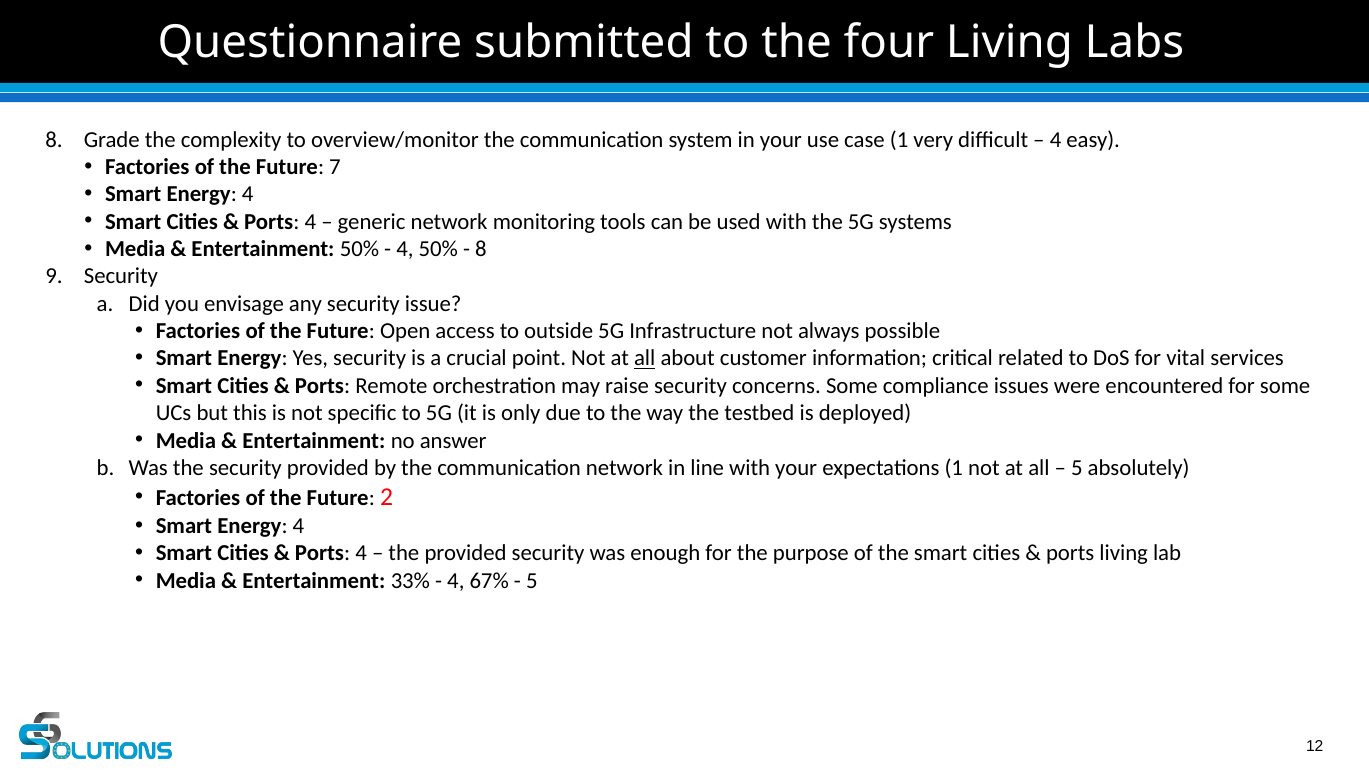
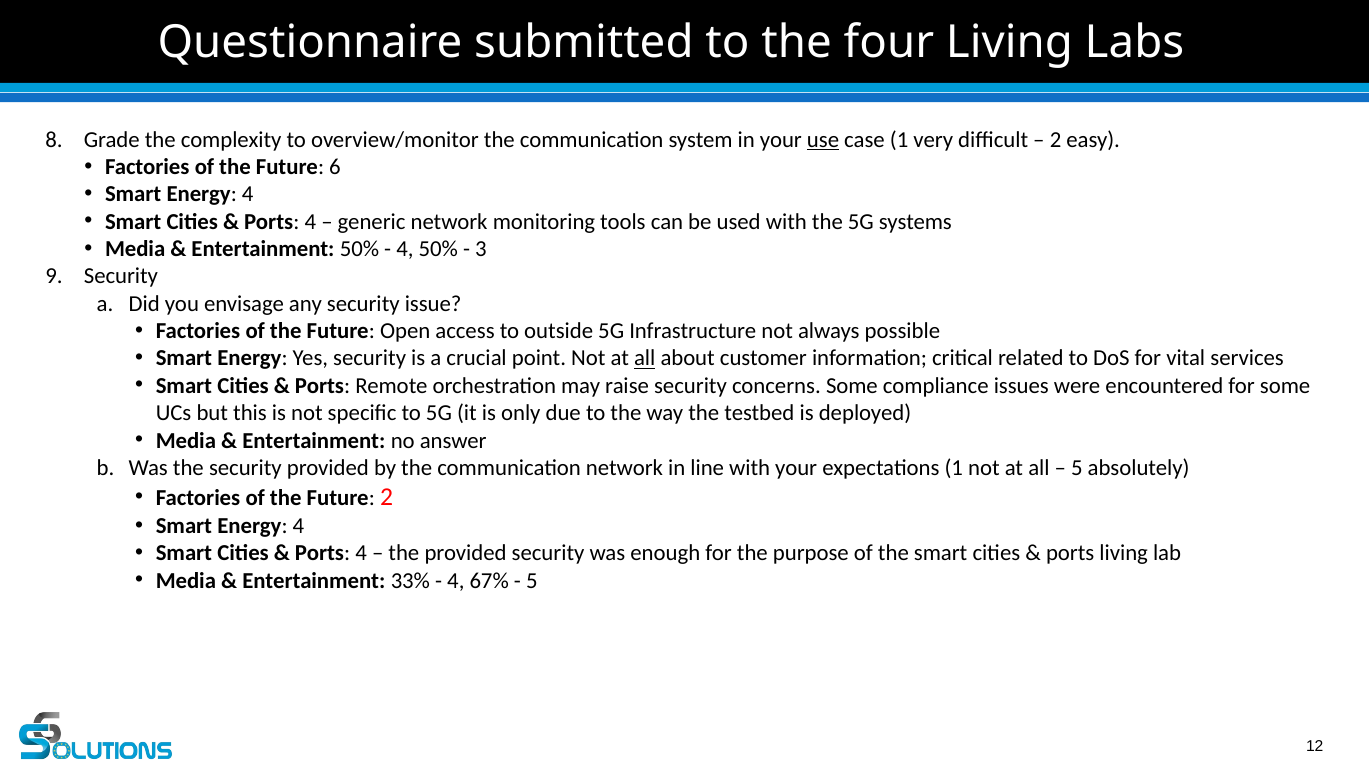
use underline: none -> present
4 at (1056, 139): 4 -> 2
7: 7 -> 6
8 at (481, 249): 8 -> 3
